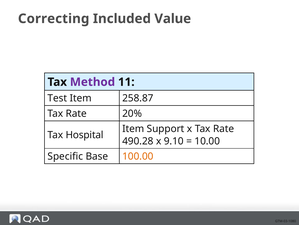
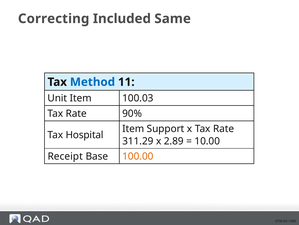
Value: Value -> Same
Method colour: purple -> blue
Test: Test -> Unit
258.87: 258.87 -> 100.03
20%: 20% -> 90%
490.28: 490.28 -> 311.29
9.10: 9.10 -> 2.89
Specific: Specific -> Receipt
